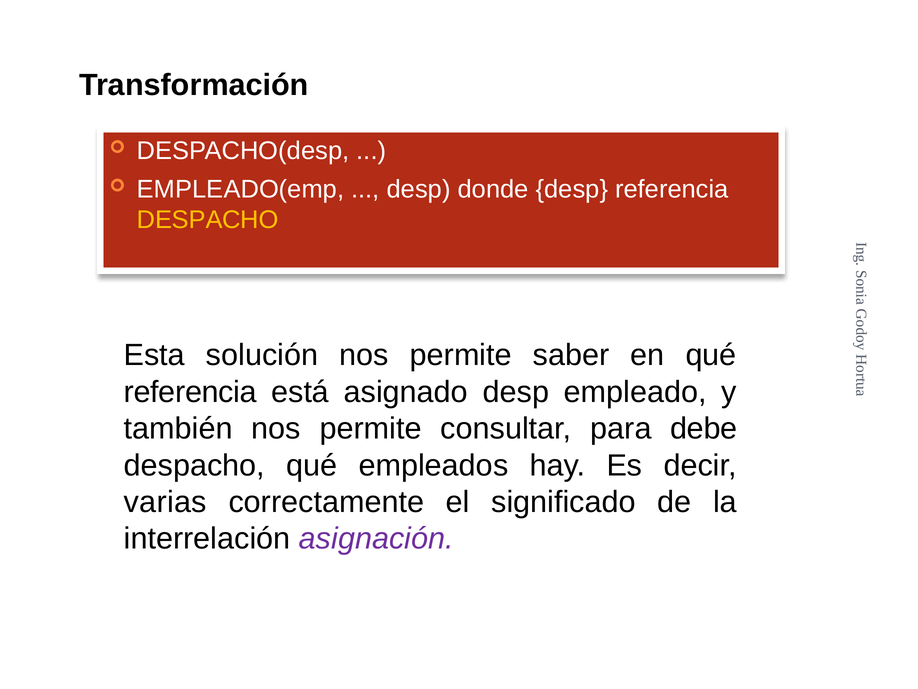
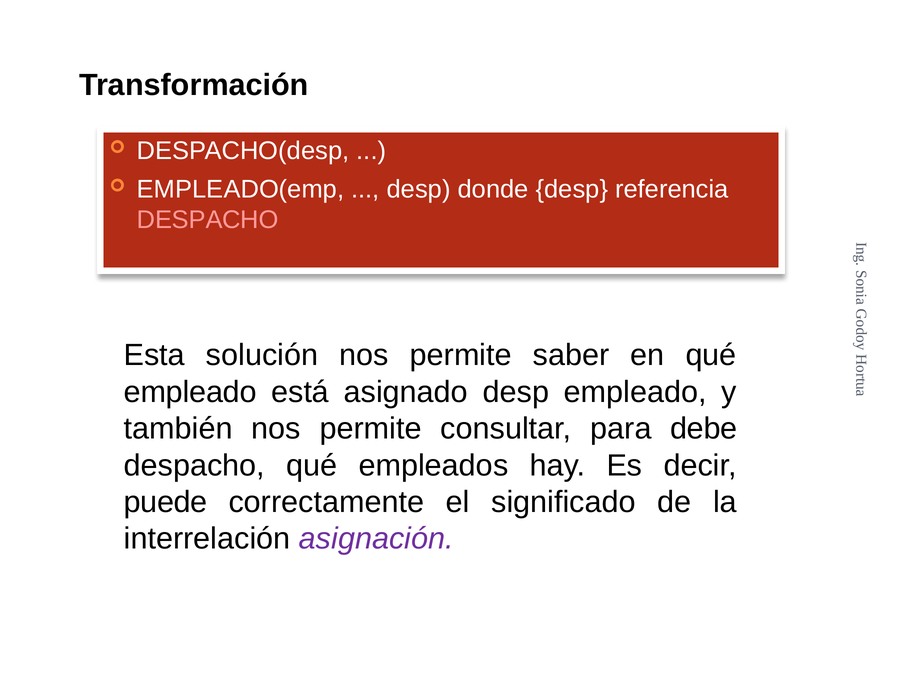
DESPACHO at (208, 220) colour: yellow -> pink
referencia at (190, 392): referencia -> empleado
varias: varias -> puede
